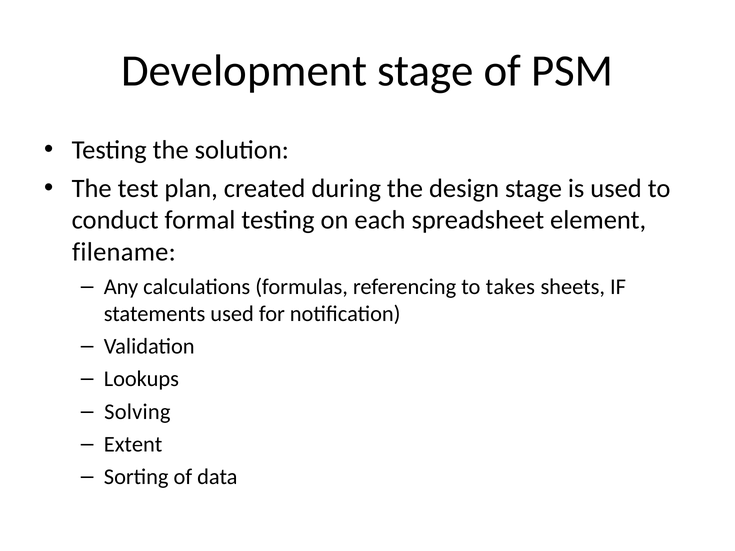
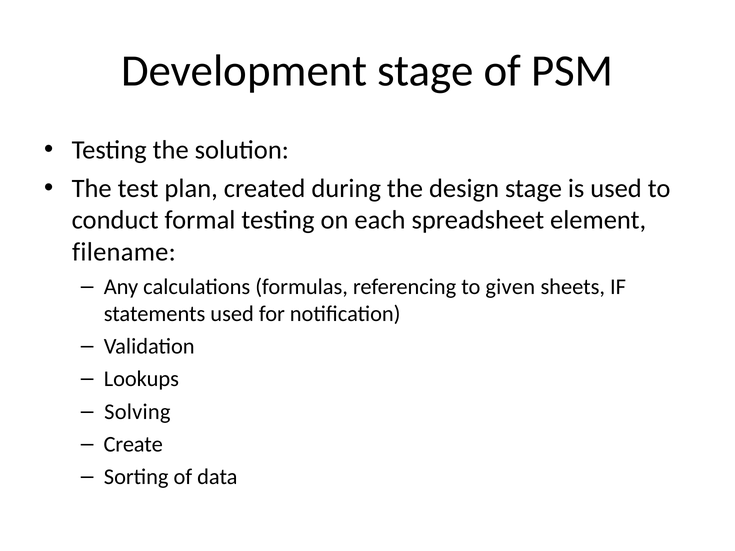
takes: takes -> given
Extent: Extent -> Create
